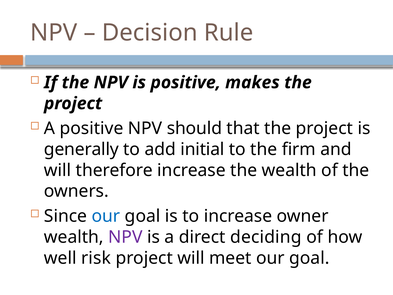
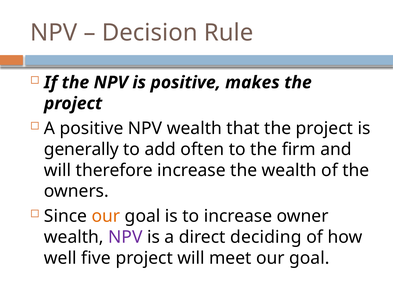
NPV should: should -> wealth
initial: initial -> often
our at (106, 216) colour: blue -> orange
risk: risk -> five
